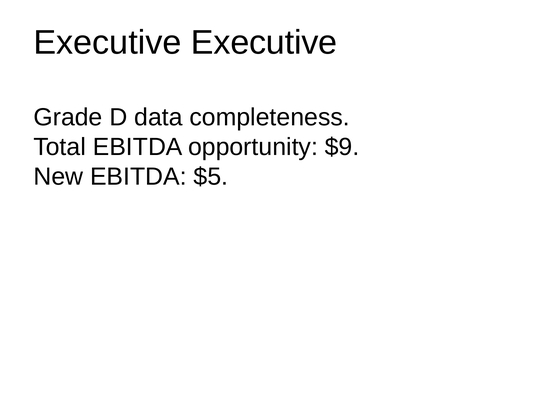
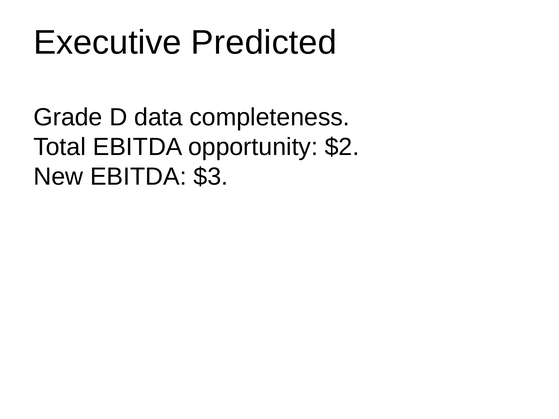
Executive Executive: Executive -> Predicted
$9: $9 -> $2
$5: $5 -> $3
